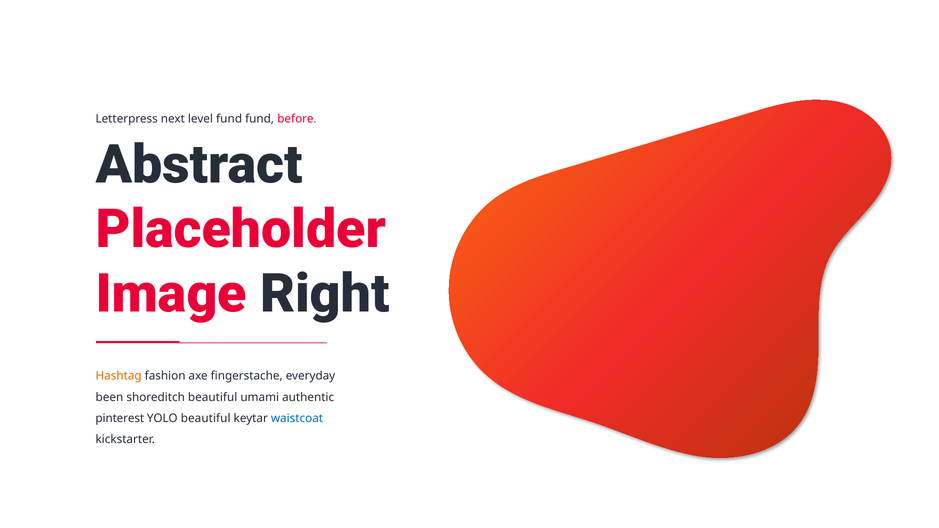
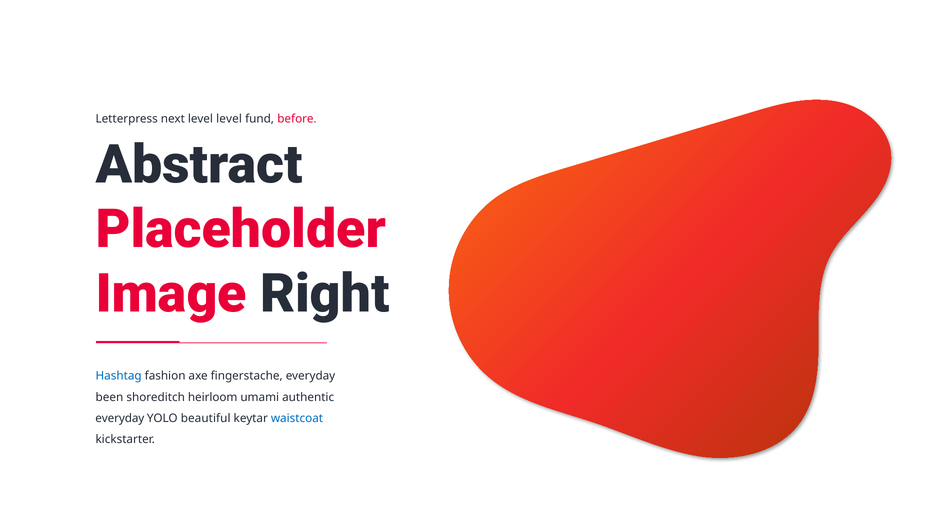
level fund: fund -> level
Hashtag colour: orange -> blue
shoreditch beautiful: beautiful -> heirloom
pinterest at (120, 418): pinterest -> everyday
